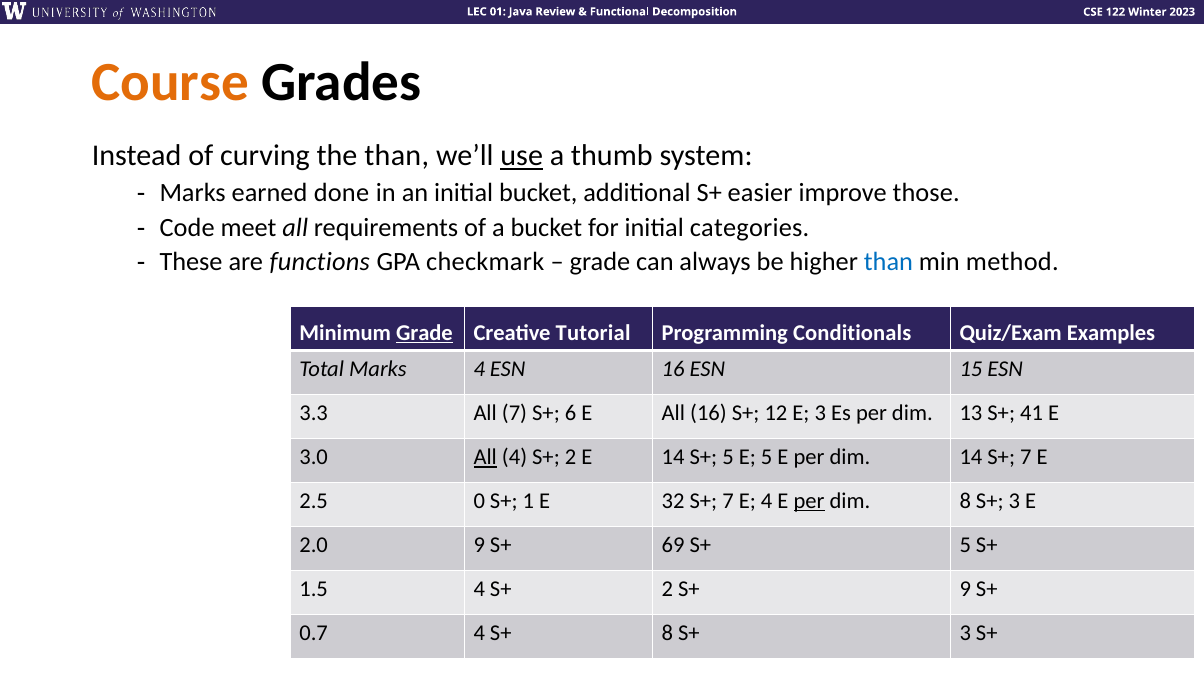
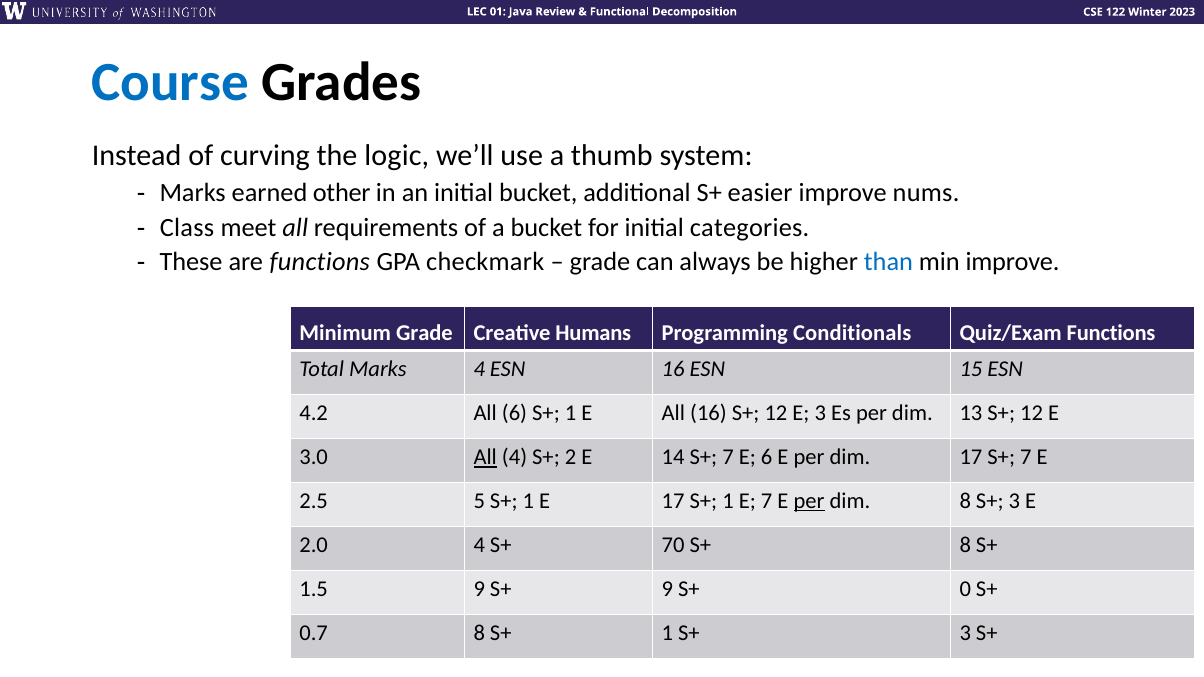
Course colour: orange -> blue
the than: than -> logic
use underline: present -> none
done: done -> other
those: those -> nums
Code: Code -> Class
min method: method -> improve
Grade at (424, 333) underline: present -> none
Tutorial: Tutorial -> Humans
Quiz/Exam Examples: Examples -> Functions
3.3: 3.3 -> 4.2
All 7: 7 -> 6
6 at (571, 413): 6 -> 1
13 S+ 41: 41 -> 12
14 S+ 5: 5 -> 7
E 5: 5 -> 6
dim 14: 14 -> 17
0: 0 -> 5
E 32: 32 -> 17
7 at (728, 501): 7 -> 1
E 4: 4 -> 7
2.0 9: 9 -> 4
69: 69 -> 70
5 at (965, 545): 5 -> 8
1.5 4: 4 -> 9
2 at (667, 589): 2 -> 9
S+ 9: 9 -> 0
0.7 4: 4 -> 8
8 at (667, 633): 8 -> 1
